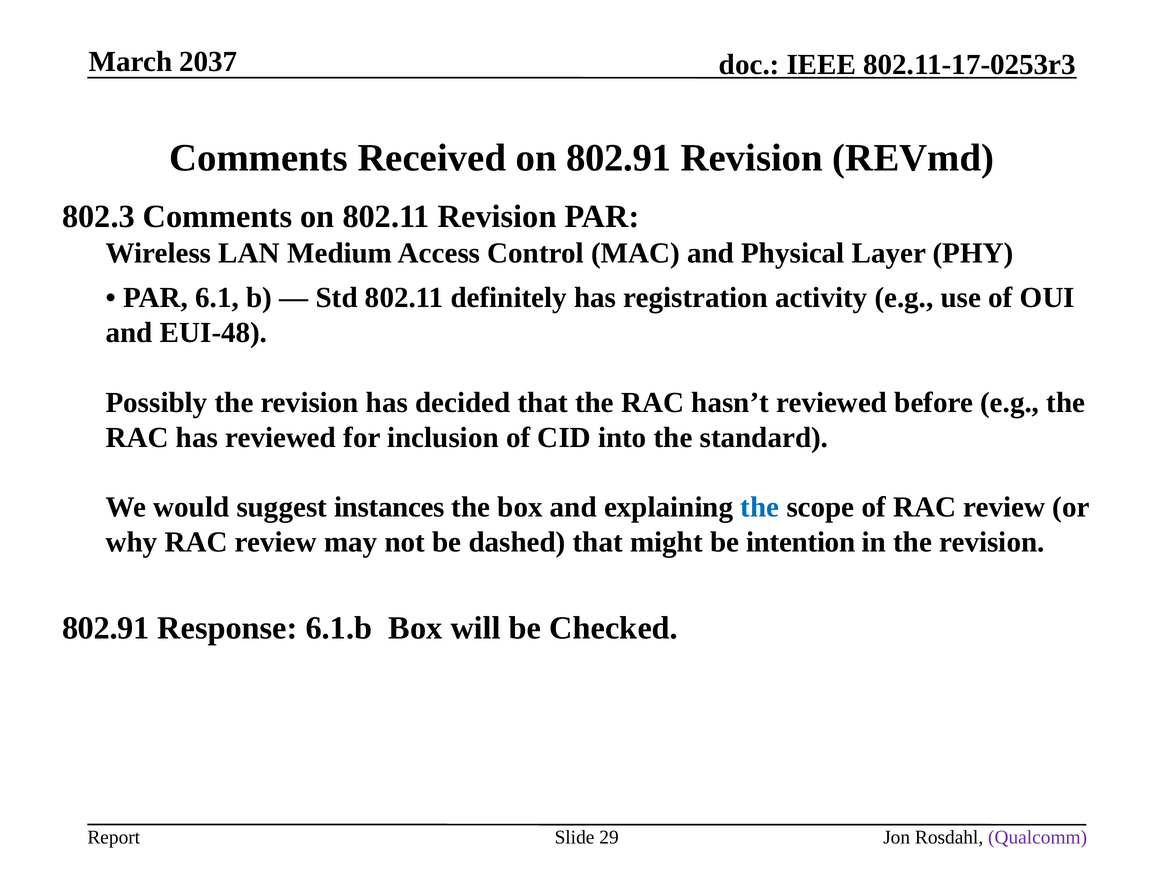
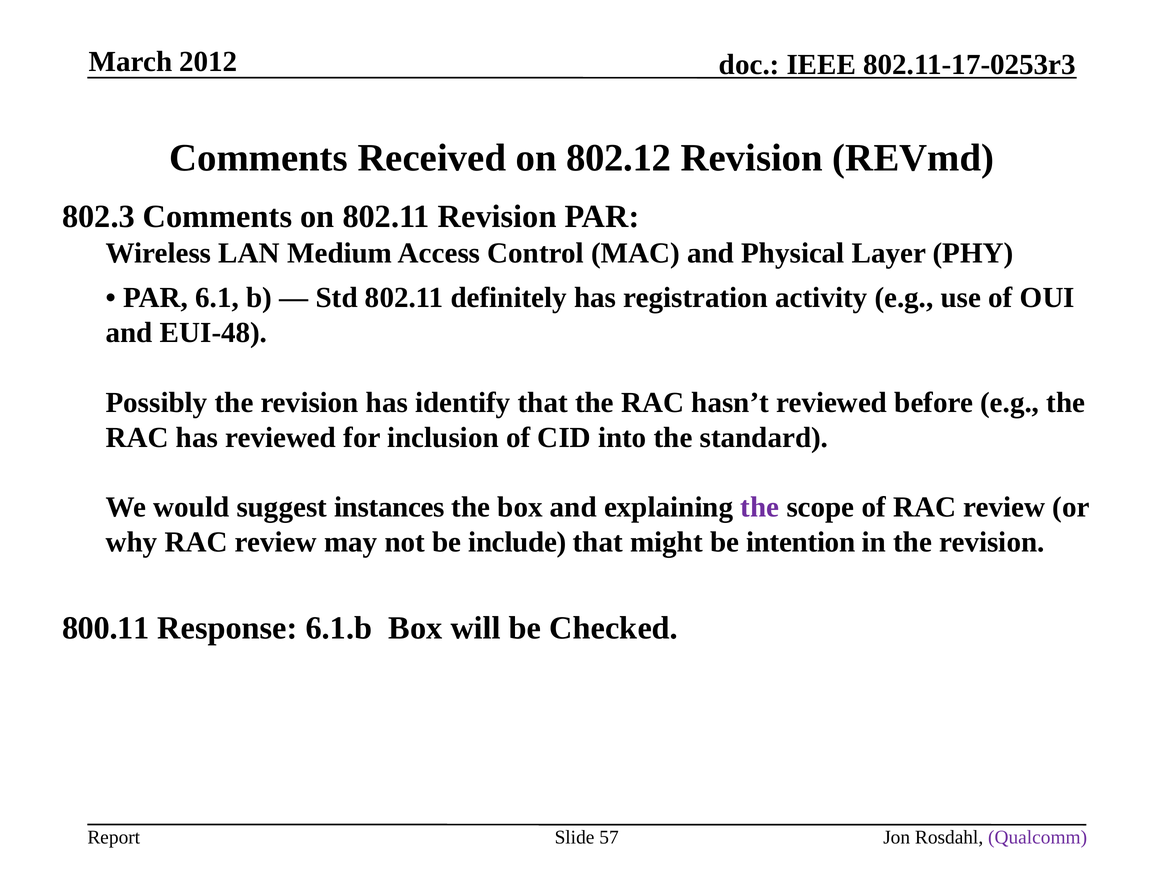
2037: 2037 -> 2012
on 802.91: 802.91 -> 802.12
decided: decided -> identify
the at (760, 507) colour: blue -> purple
dashed: dashed -> include
802.91 at (106, 628): 802.91 -> 800.11
29: 29 -> 57
